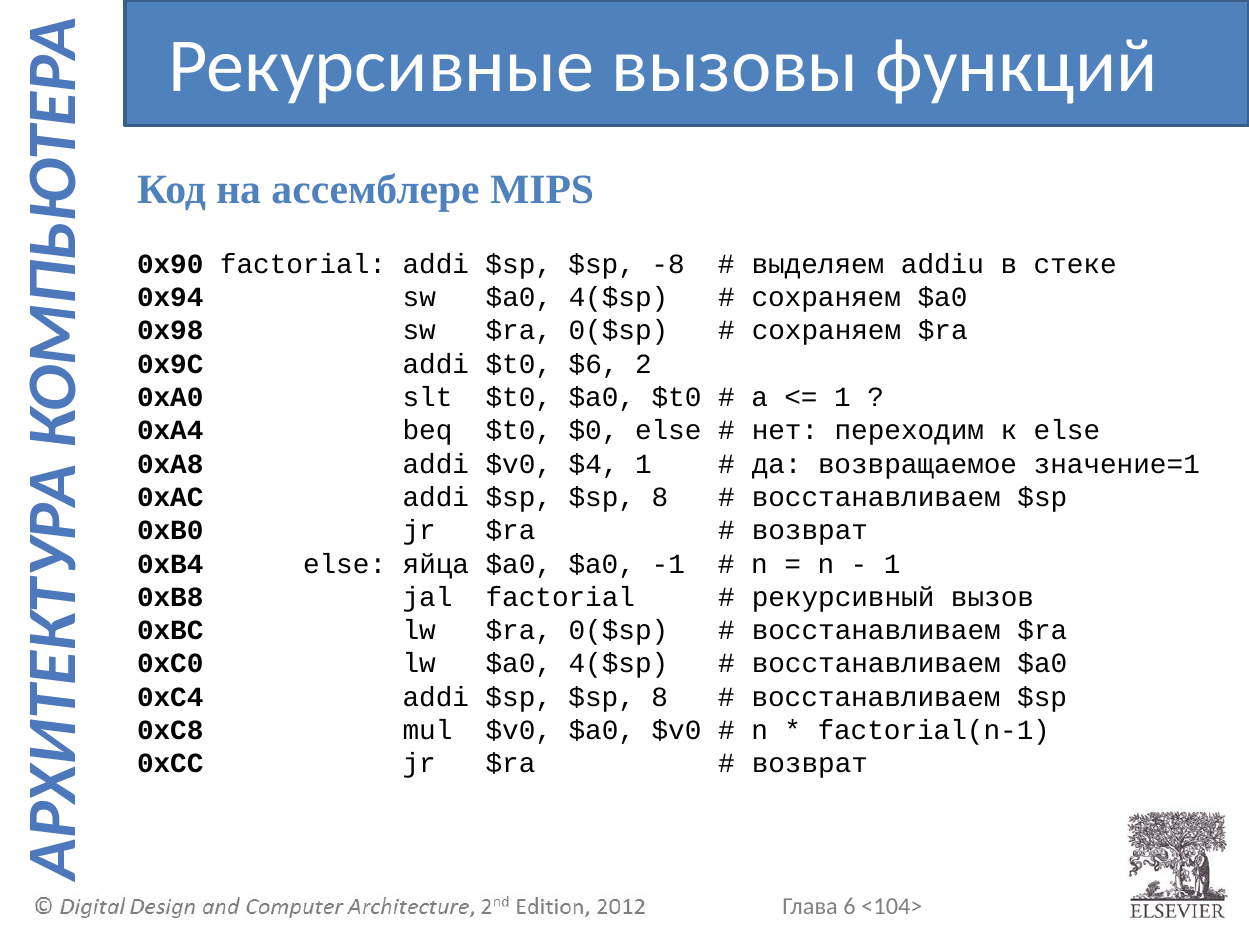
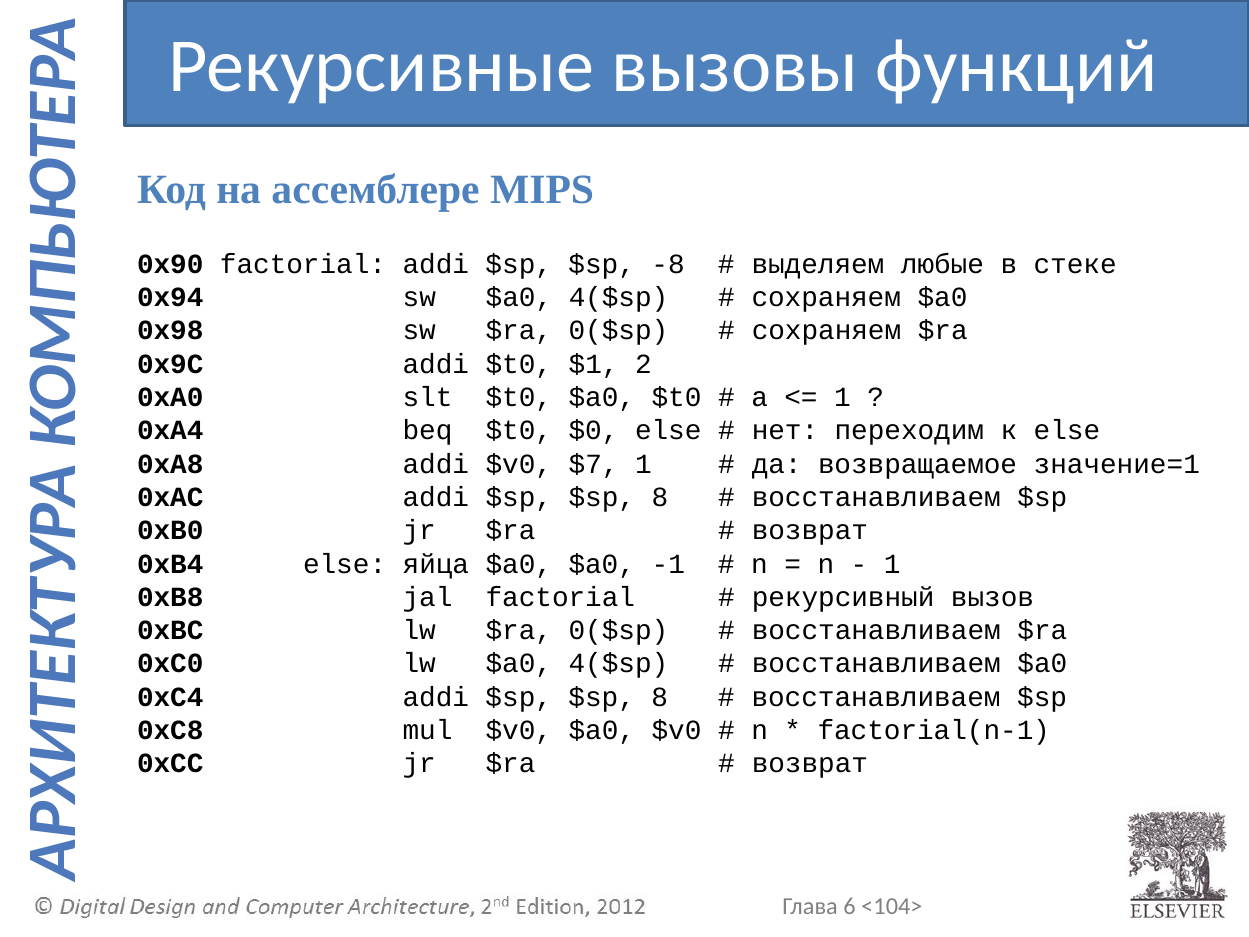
addiu: addiu -> любые
$6: $6 -> $1
$4: $4 -> $7
